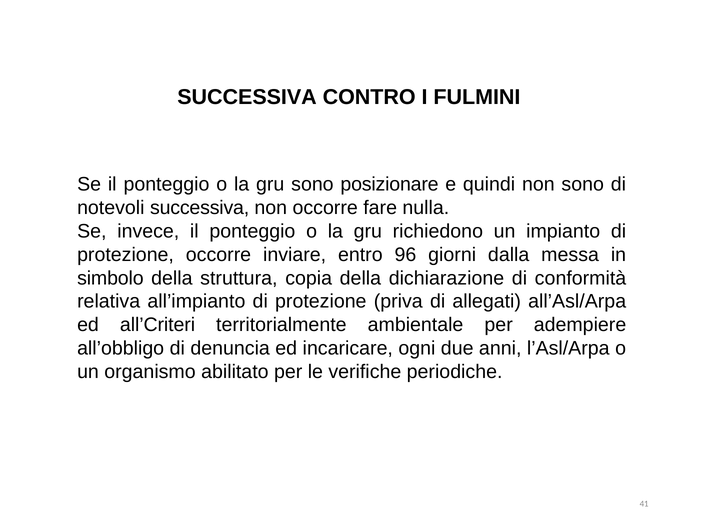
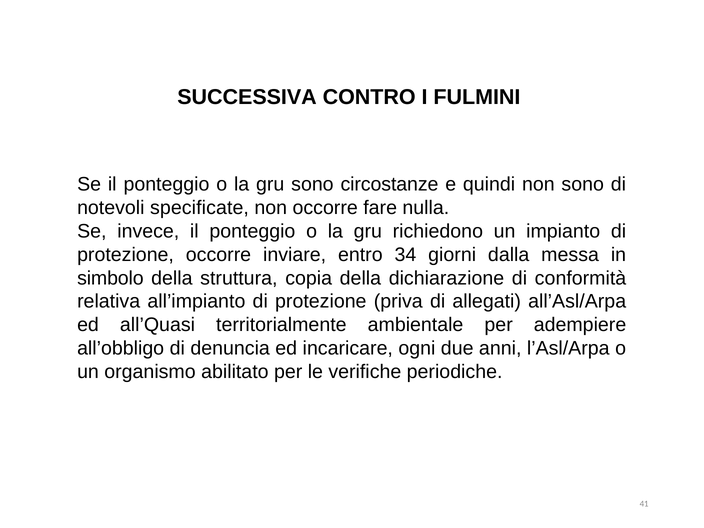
posizionare: posizionare -> circostanze
notevoli successiva: successiva -> specificate
96: 96 -> 34
all’Criteri: all’Criteri -> all’Quasi
